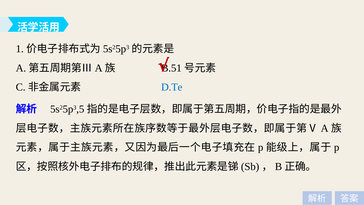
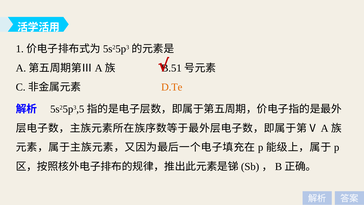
D.Te colour: blue -> orange
